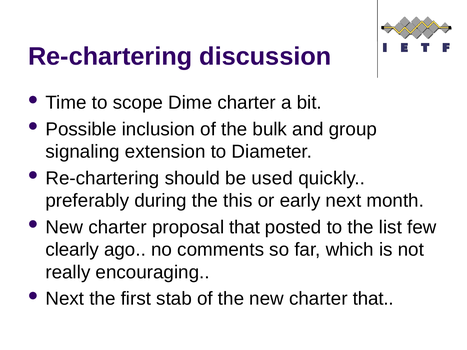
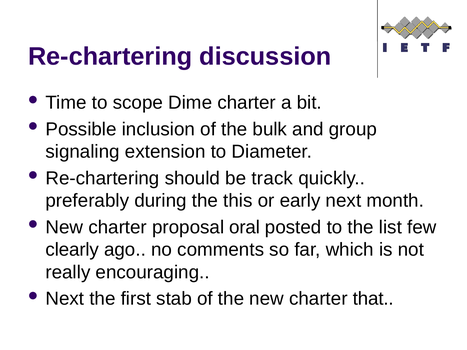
used: used -> track
proposal that: that -> oral
